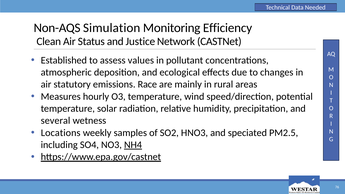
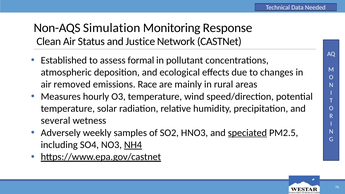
Efficiency: Efficiency -> Response
values: values -> formal
statutory: statutory -> removed
Locations: Locations -> Adversely
speciated underline: none -> present
